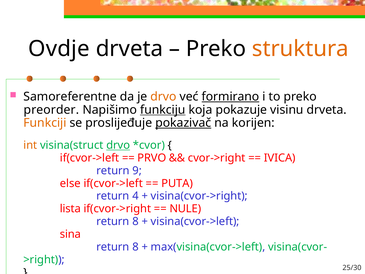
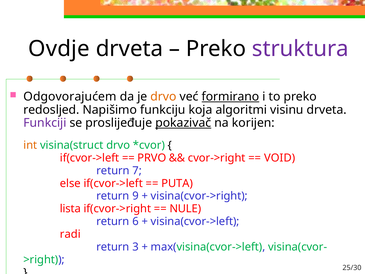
struktura colour: orange -> purple
Samoreferentne: Samoreferentne -> Odgovorajućem
preorder: preorder -> redosljed
funkciju underline: present -> none
pokazuje: pokazuje -> algoritmi
Funkciji colour: orange -> purple
drvo at (118, 145) underline: present -> none
IVICA: IVICA -> VOID
9: 9 -> 7
4: 4 -> 9
8 at (135, 221): 8 -> 6
sina: sina -> radi
8 at (135, 247): 8 -> 3
